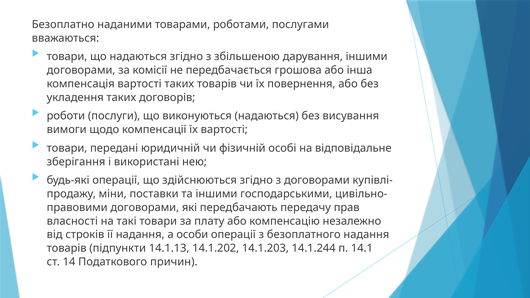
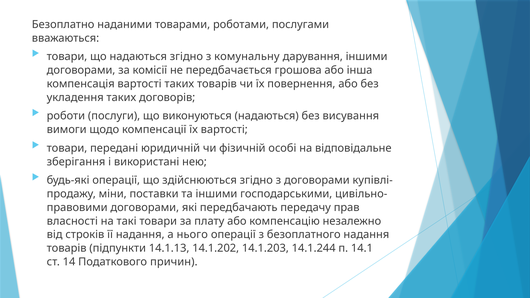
збільшеною: збільшеною -> комунальну
особи: особи -> нього
